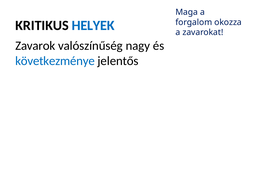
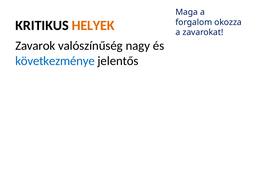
HELYEK colour: blue -> orange
